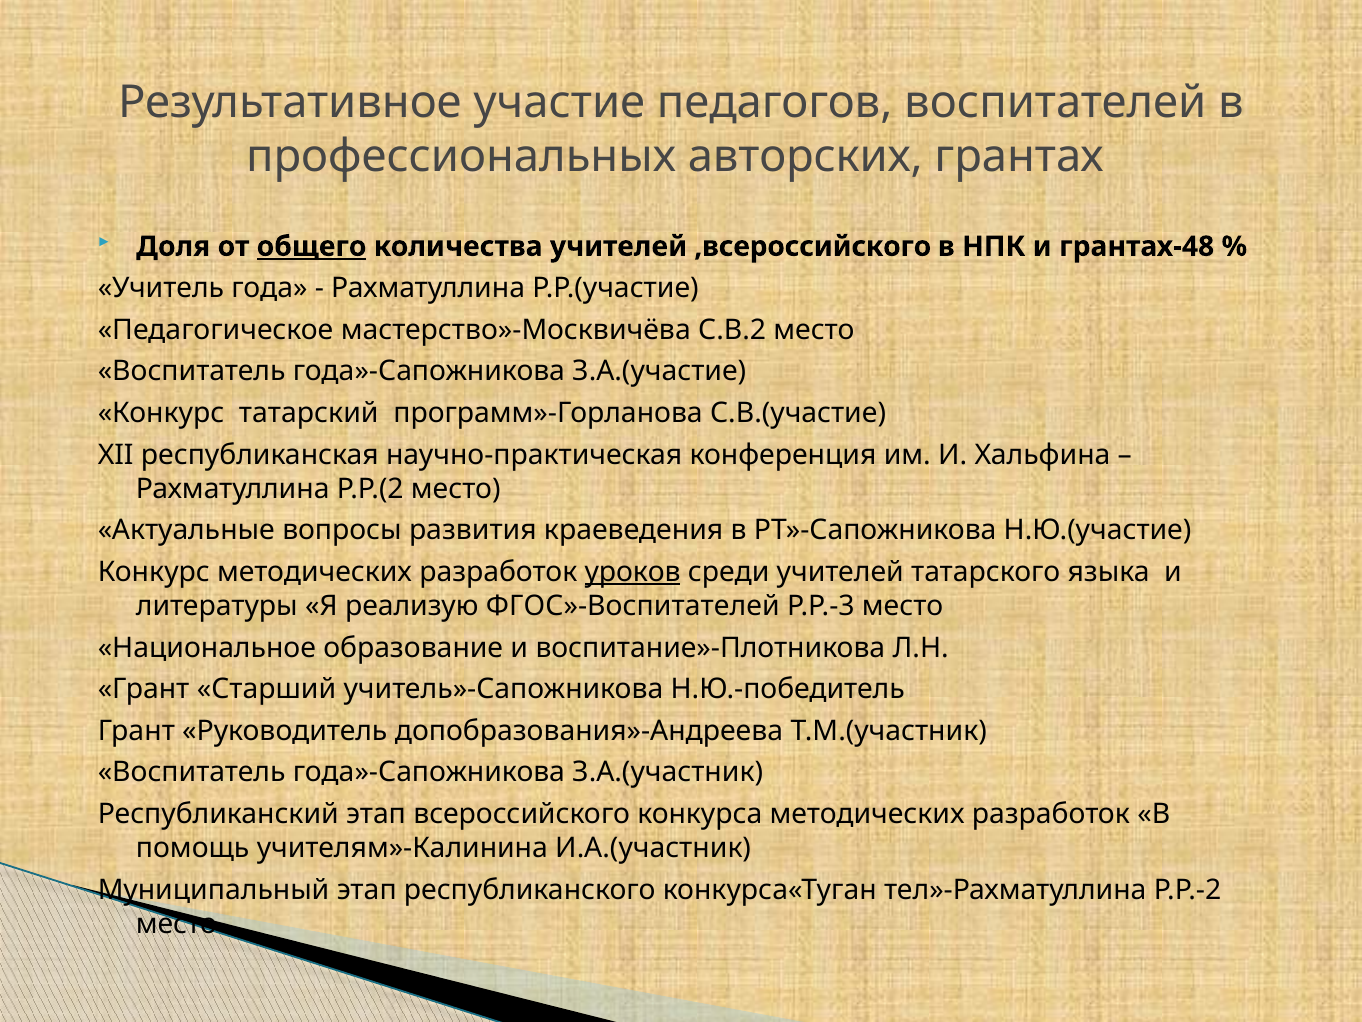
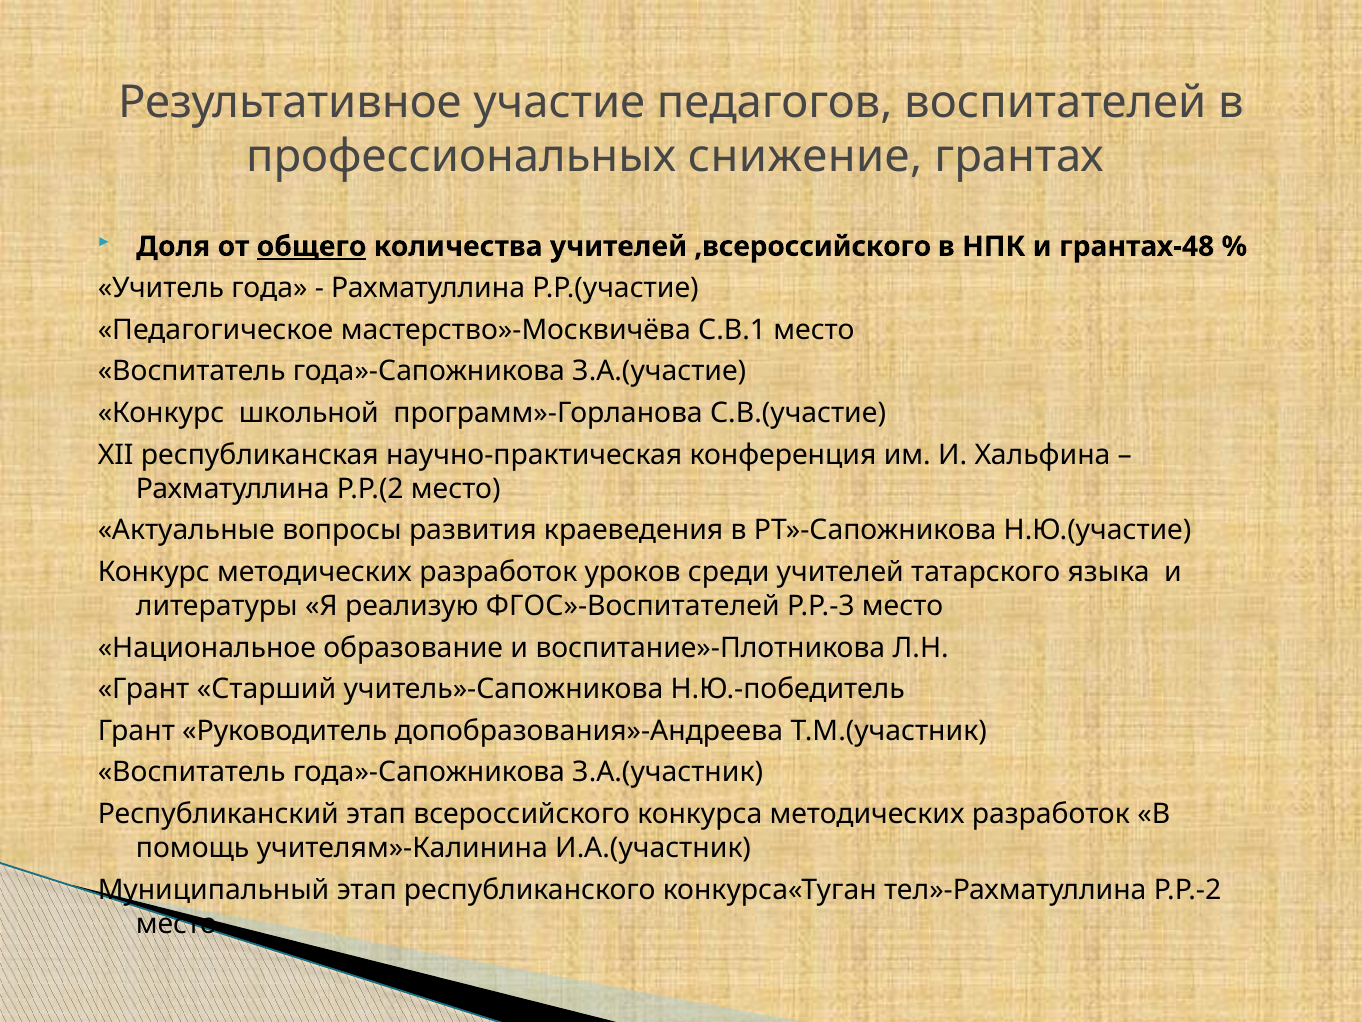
авторских: авторских -> снижение
С.В.2: С.В.2 -> С.В.1
татарский: татарский -> школьной
уроков underline: present -> none
